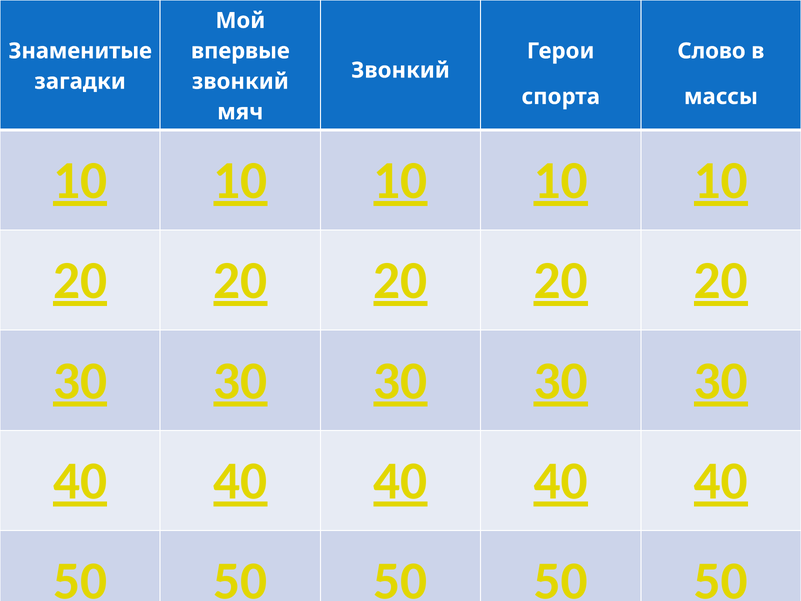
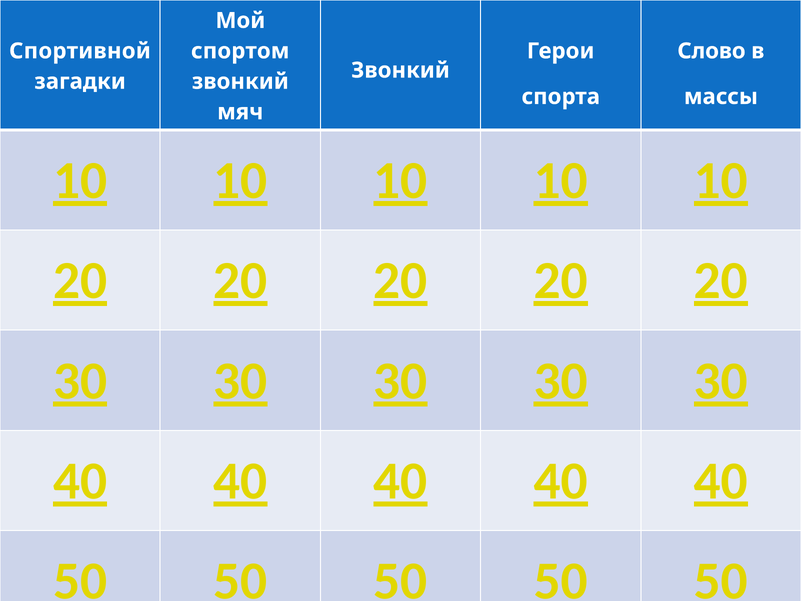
Знаменитые: Знаменитые -> Спортивной
впервые: впервые -> спортом
